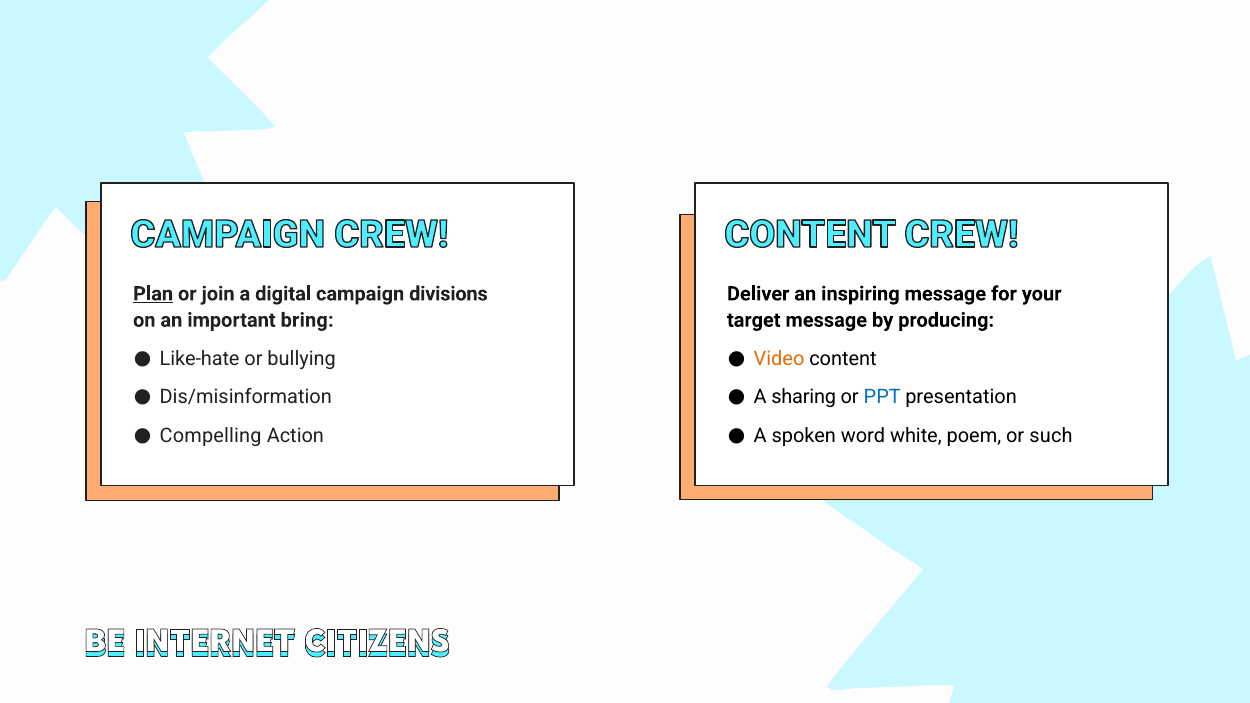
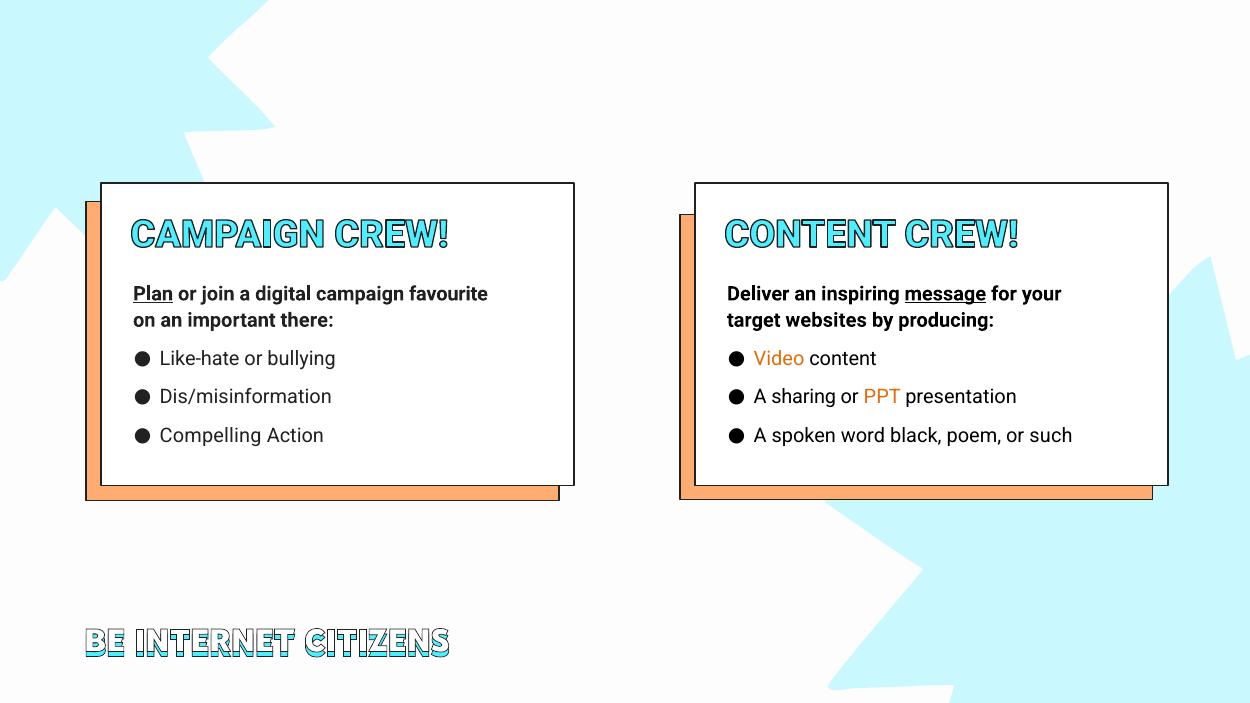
divisions: divisions -> favourite
message at (945, 294) underline: none -> present
bring: bring -> there
target message: message -> websites
PPT colour: blue -> orange
white: white -> black
